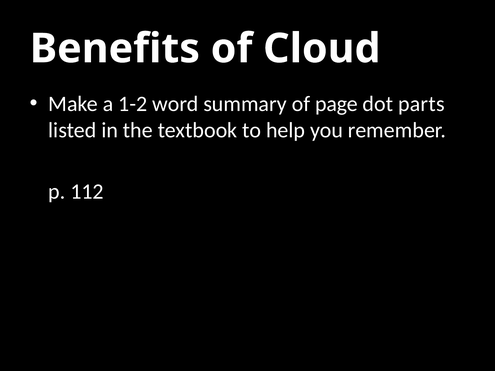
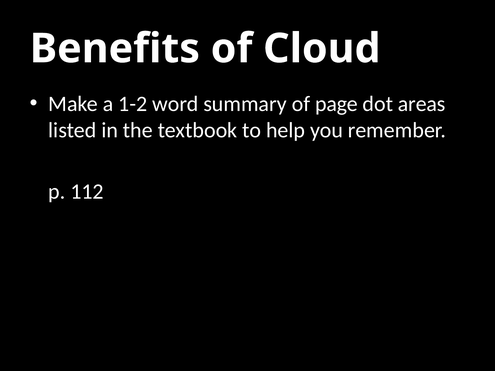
parts: parts -> areas
